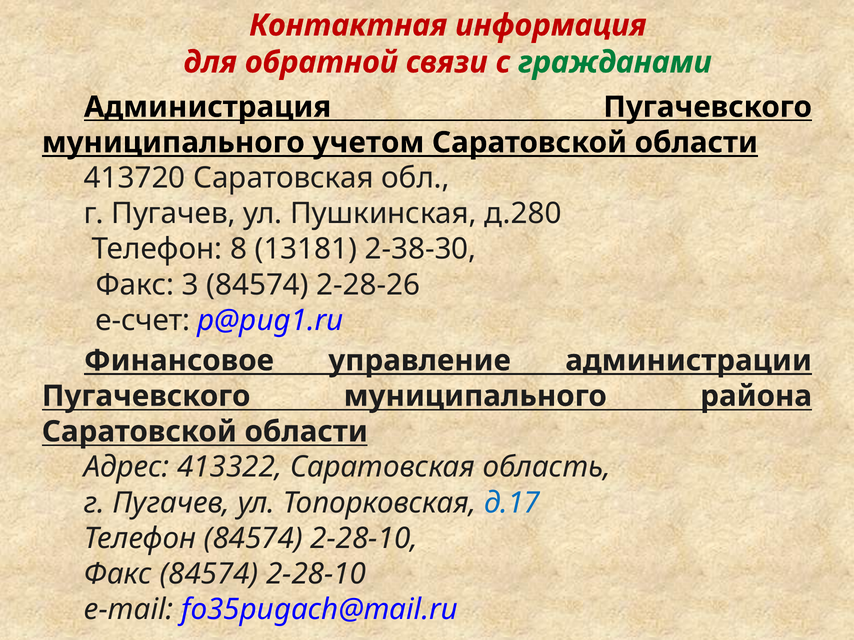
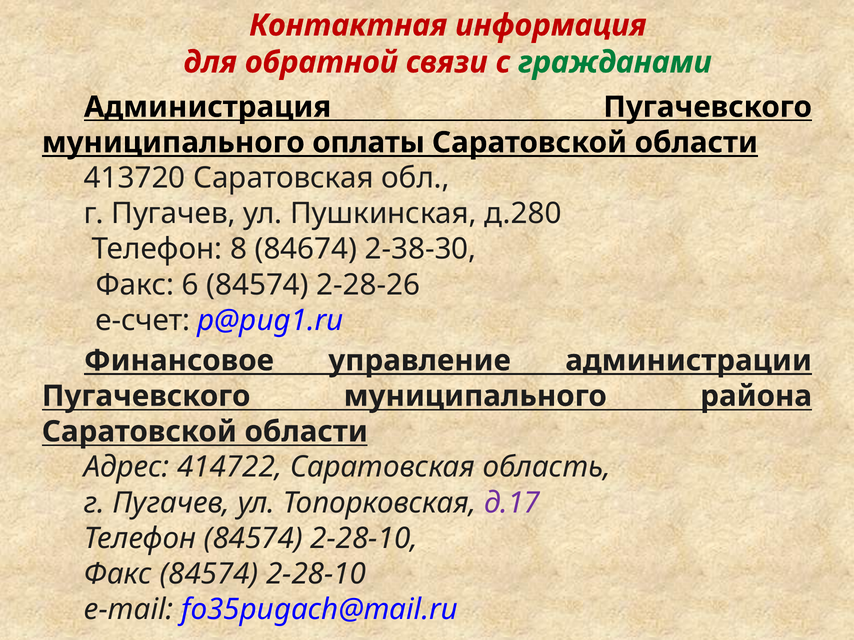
учетом: учетом -> оплаты
13181: 13181 -> 84674
3: 3 -> 6
413322: 413322 -> 414722
д.17 colour: blue -> purple
